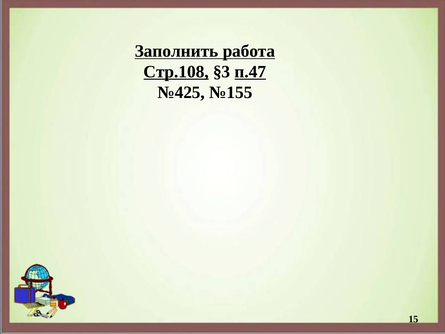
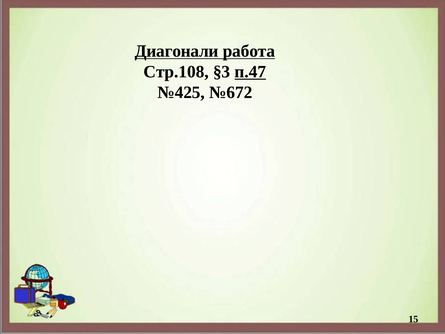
Заполнить: Заполнить -> Диагонали
Стр.108 underline: present -> none
№155: №155 -> №672
